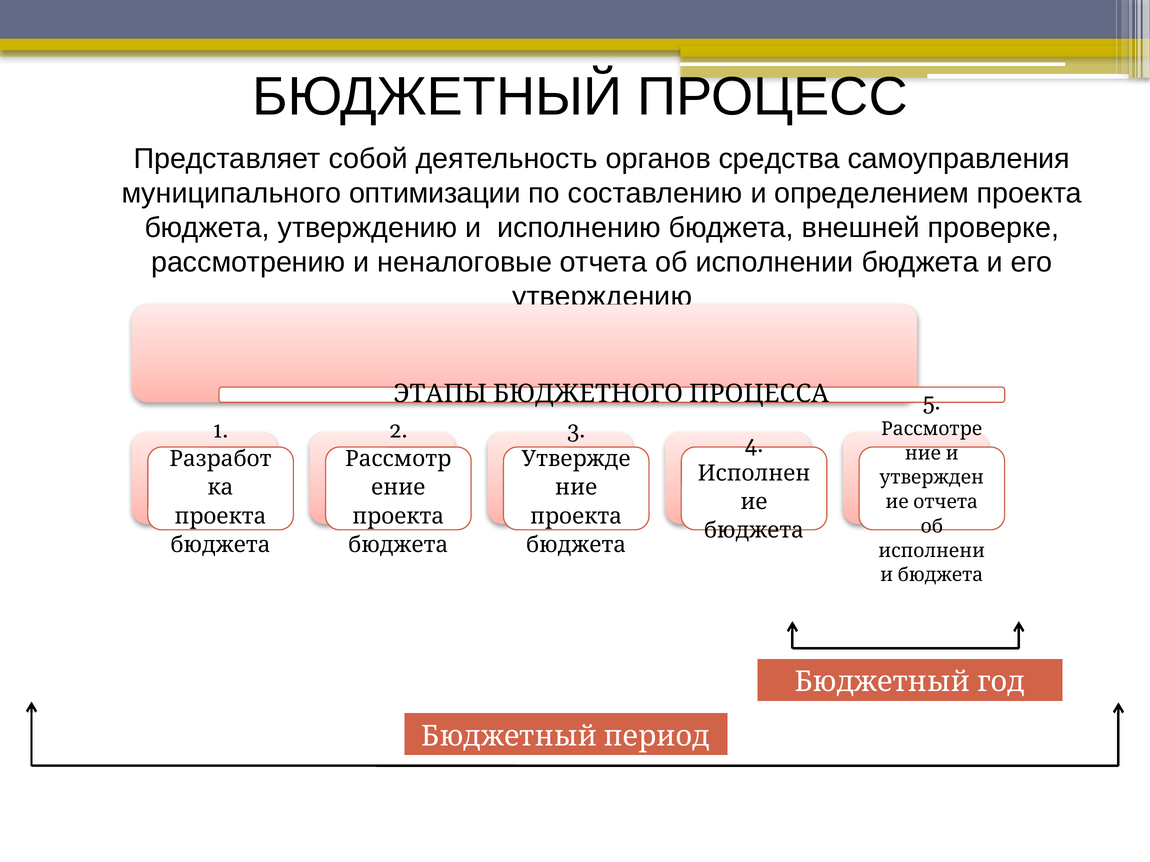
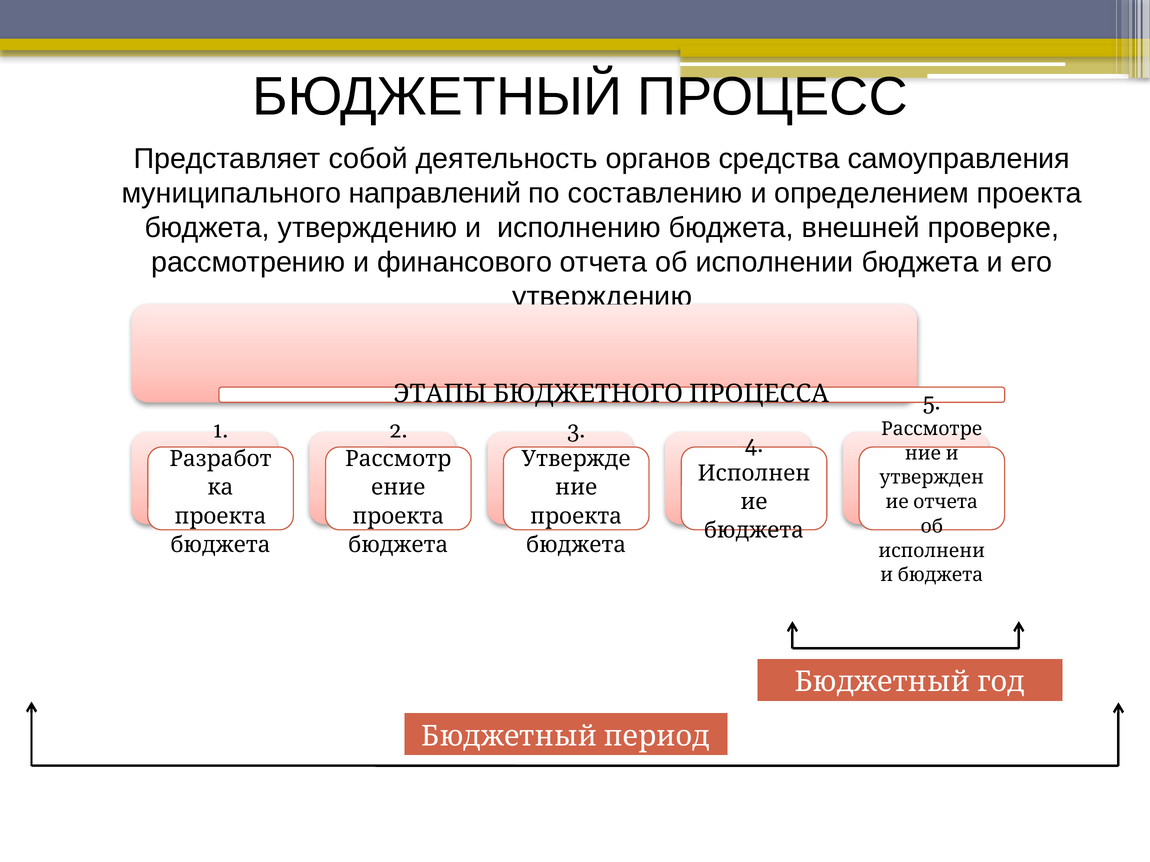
оптимизации: оптимизации -> направлений
неналоговые: неналоговые -> финансового
